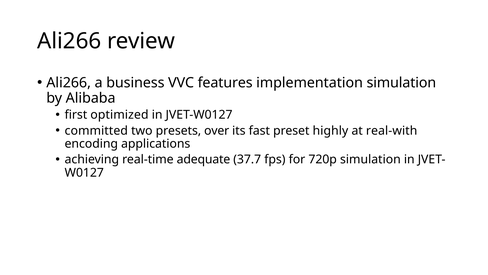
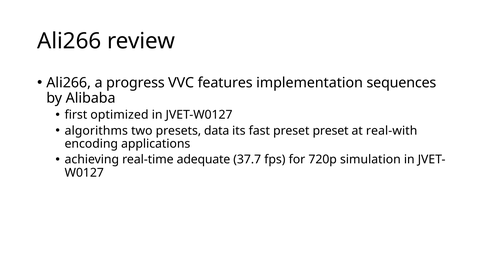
business: business -> progress
implementation simulation: simulation -> sequences
committed: committed -> algorithms
over: over -> data
preset highly: highly -> preset
